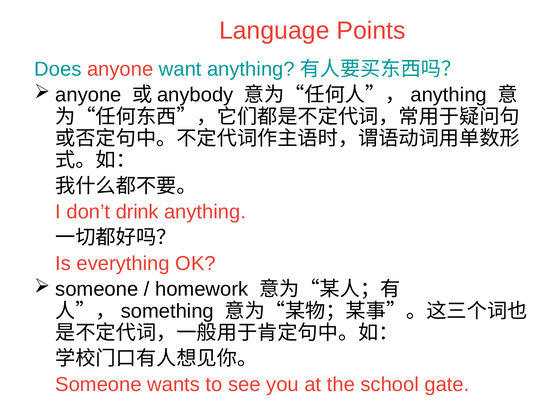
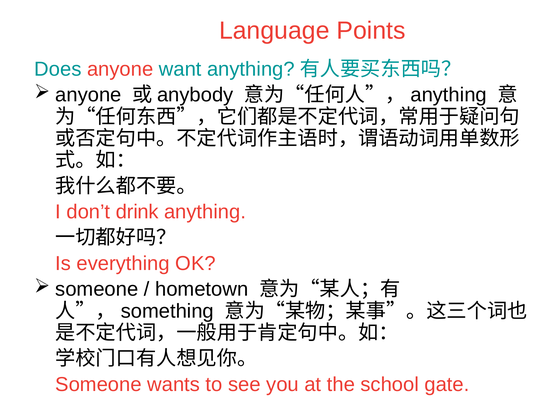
homework: homework -> hometown
